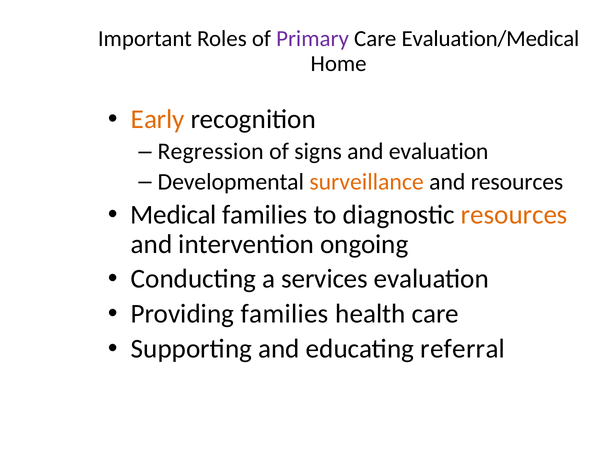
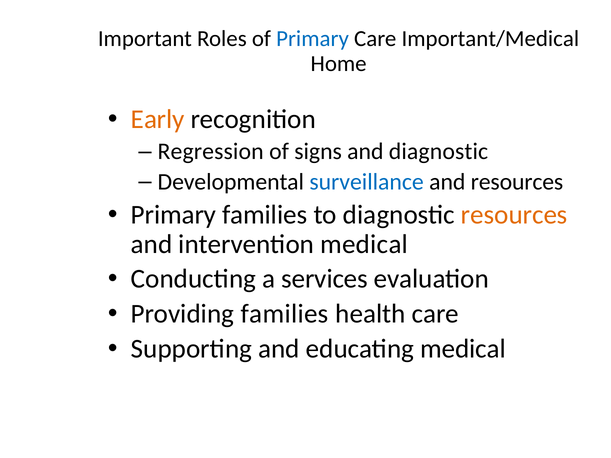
Primary at (313, 39) colour: purple -> blue
Evaluation/Medical: Evaluation/Medical -> Important/Medical
and evaluation: evaluation -> diagnostic
surveillance colour: orange -> blue
Medical at (174, 215): Medical -> Primary
intervention ongoing: ongoing -> medical
educating referral: referral -> medical
